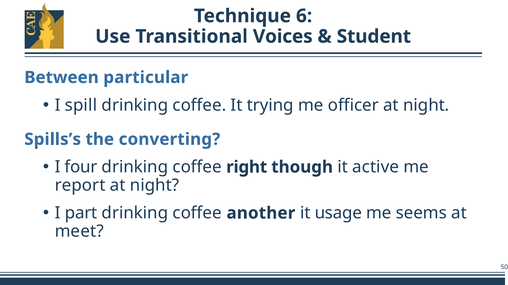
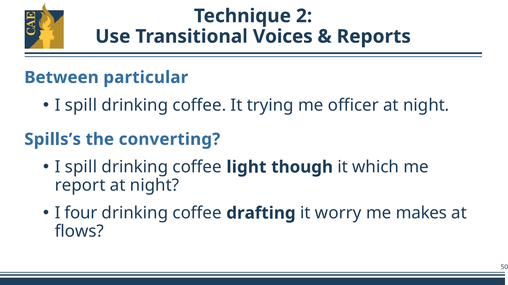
6: 6 -> 2
Student: Student -> Reports
four at (81, 167): four -> spill
right: right -> light
active: active -> which
part: part -> four
another: another -> drafting
usage: usage -> worry
seems: seems -> makes
meet: meet -> flows
